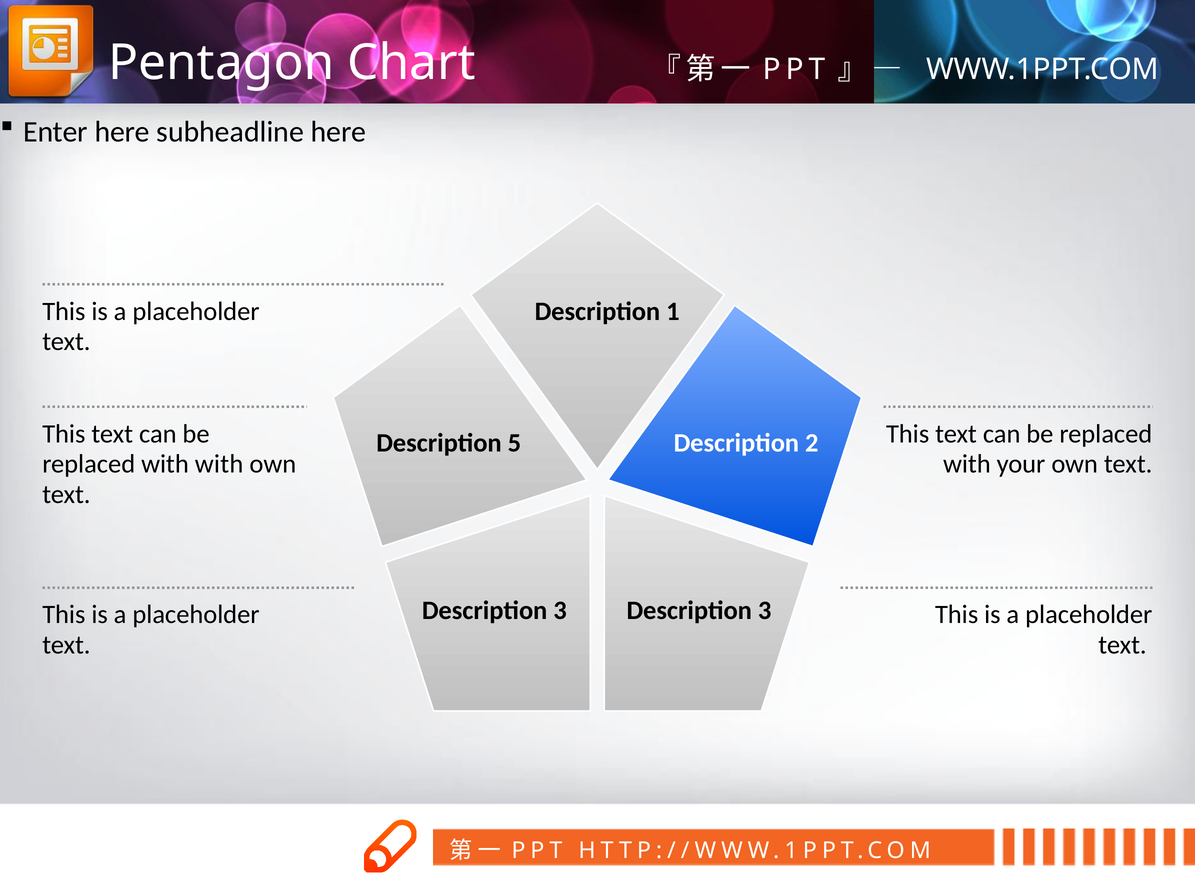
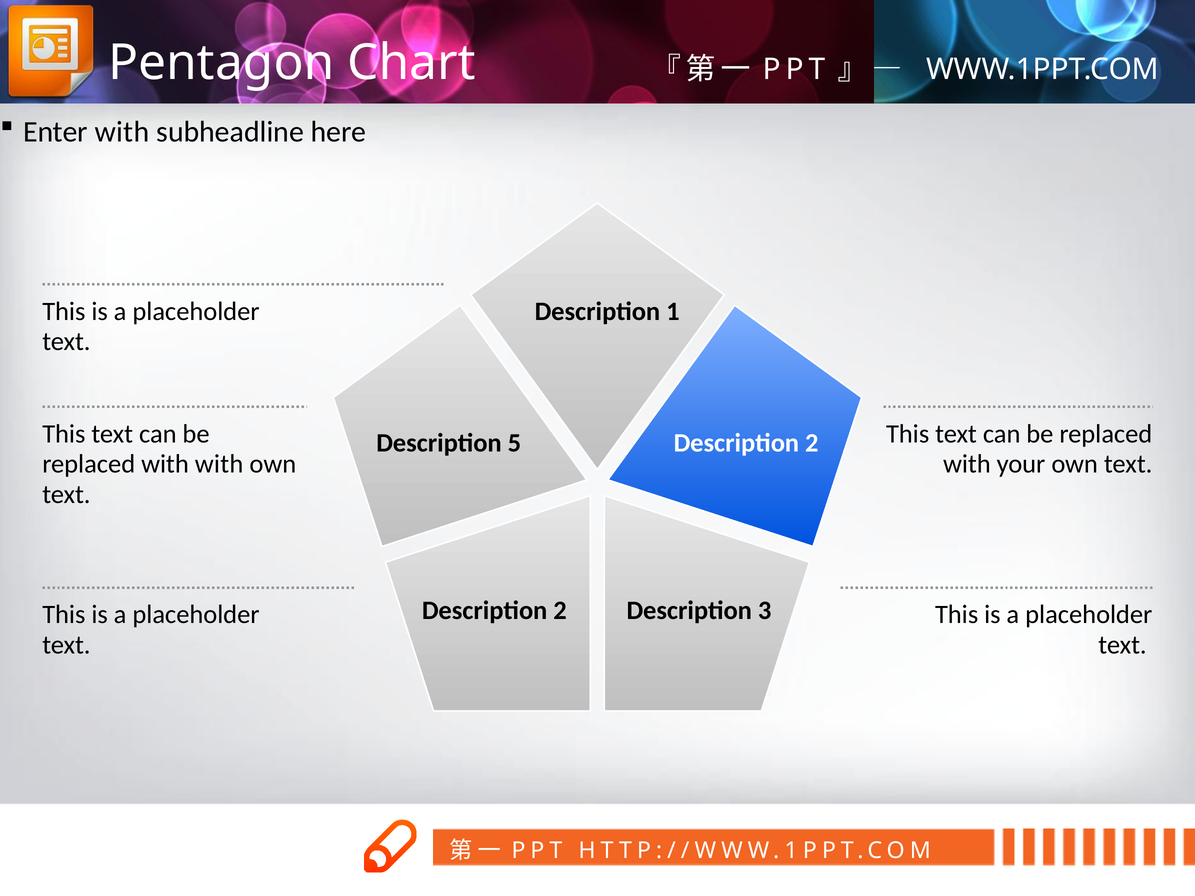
Enter here: here -> with
3 at (560, 611): 3 -> 2
